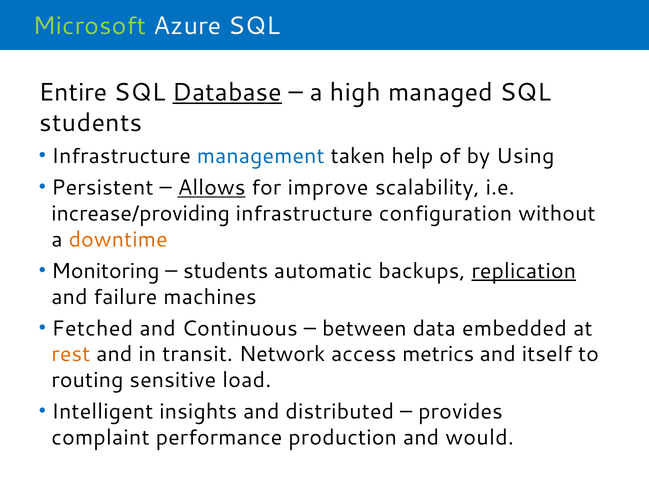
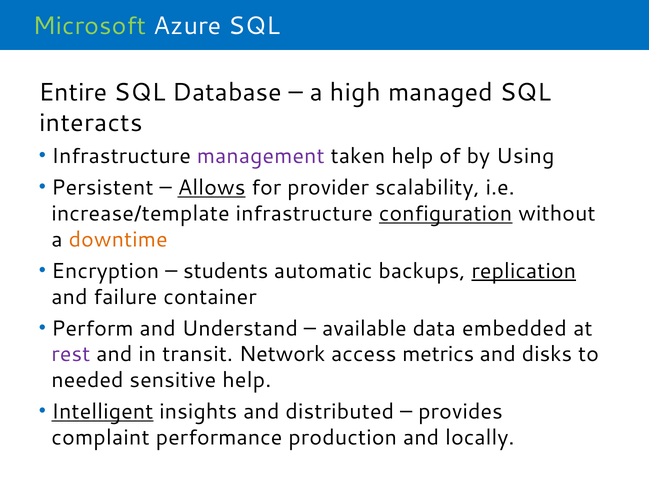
Database underline: present -> none
students at (91, 123): students -> interacts
management colour: blue -> purple
improve: improve -> provider
increase/providing: increase/providing -> increase/template
configuration underline: none -> present
Monitoring: Monitoring -> Encryption
machines: machines -> container
Fetched: Fetched -> Perform
Continuous: Continuous -> Understand
between: between -> available
rest colour: orange -> purple
itself: itself -> disks
routing: routing -> needed
sensitive load: load -> help
Intelligent underline: none -> present
would: would -> locally
